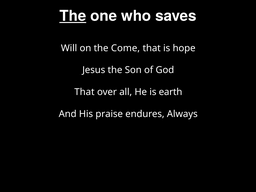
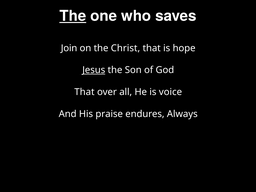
Will: Will -> Join
Come: Come -> Christ
Jesus underline: none -> present
earth: earth -> voice
